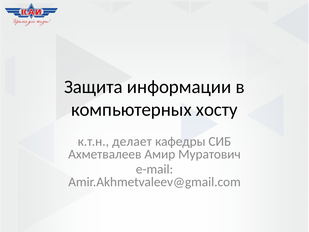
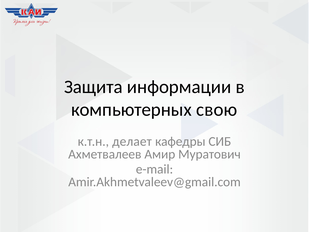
хосту: хосту -> свою
